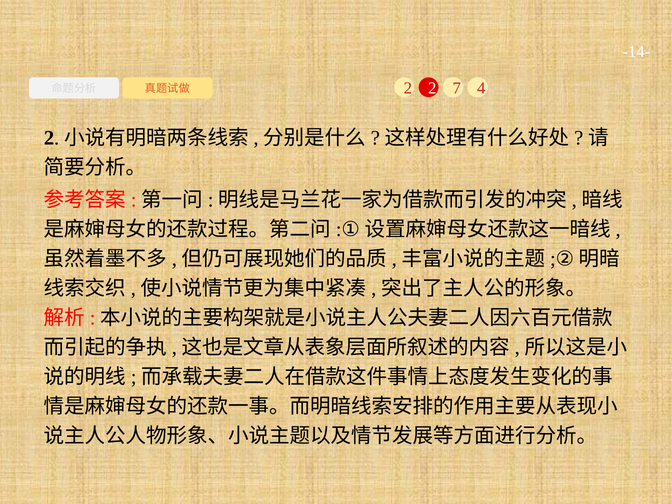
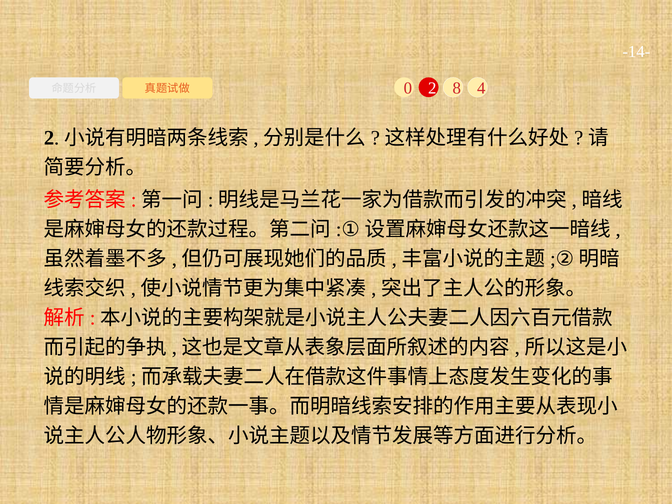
2 at (408, 88): 2 -> 0
7: 7 -> 8
